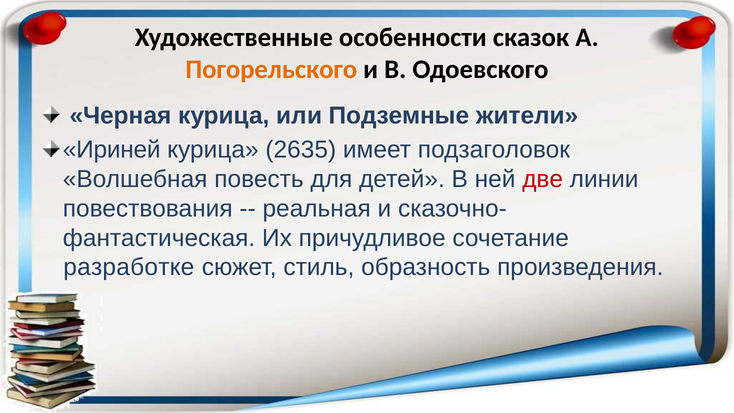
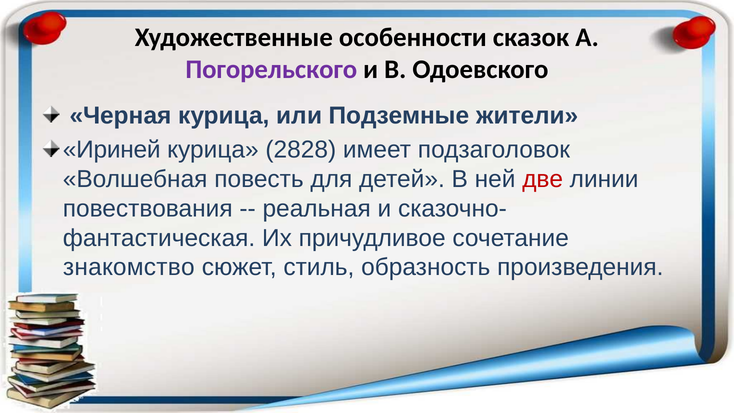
Погорельского colour: orange -> purple
2635: 2635 -> 2828
разработке: разработке -> знакомство
